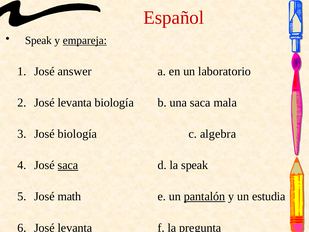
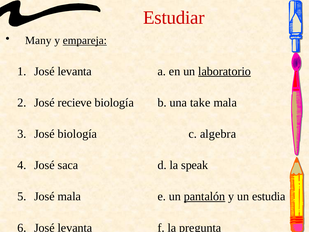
Español: Español -> Estudiar
Speak at (38, 40): Speak -> Many
answer at (75, 71): answer -> levanta
laboratorio underline: none -> present
levanta at (75, 102): levanta -> recieve
una saca: saca -> take
saca at (68, 165) underline: present -> none
José math: math -> mala
